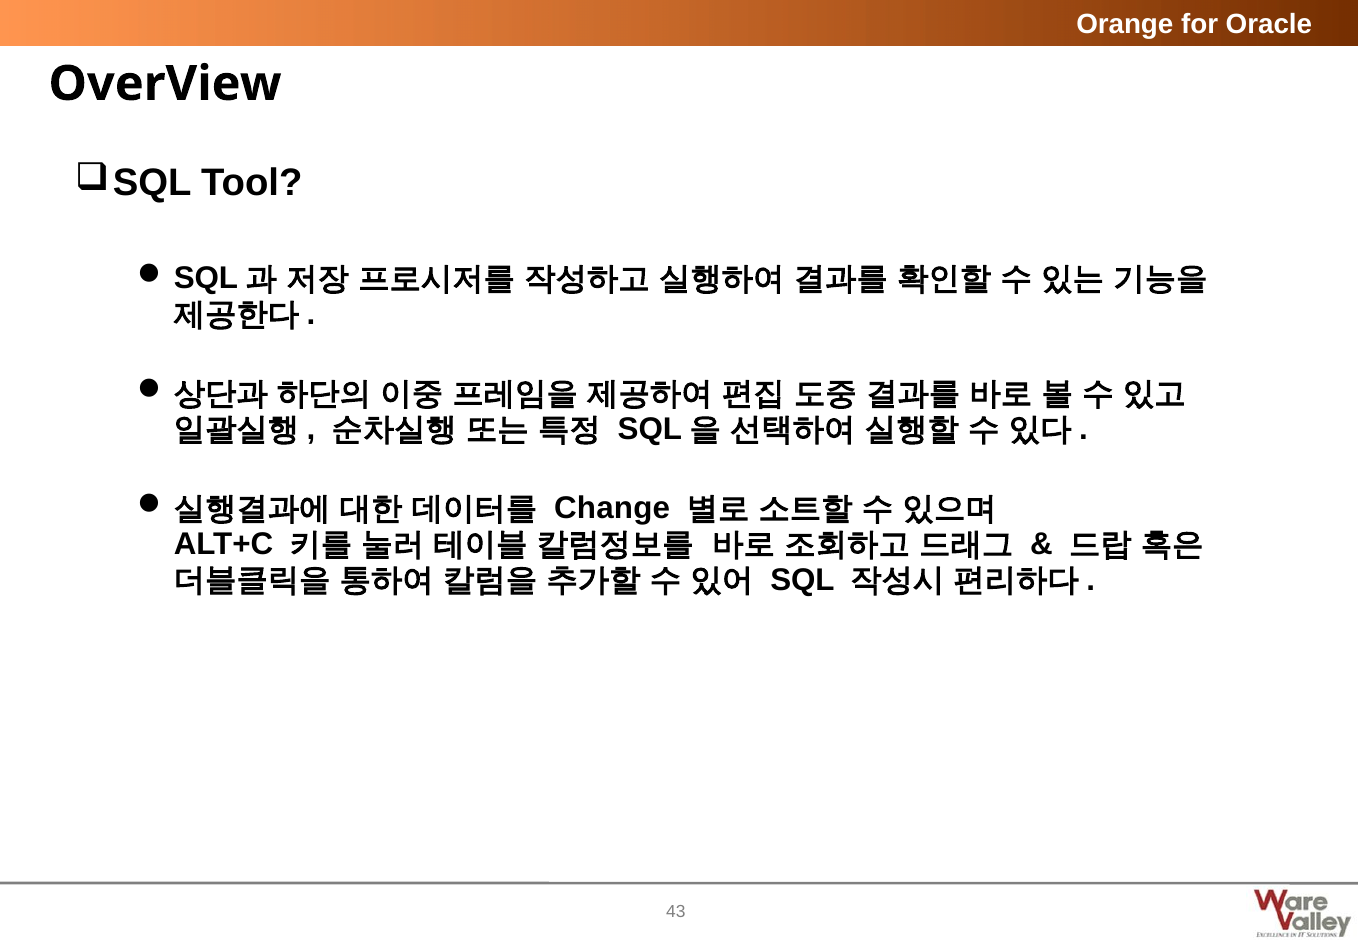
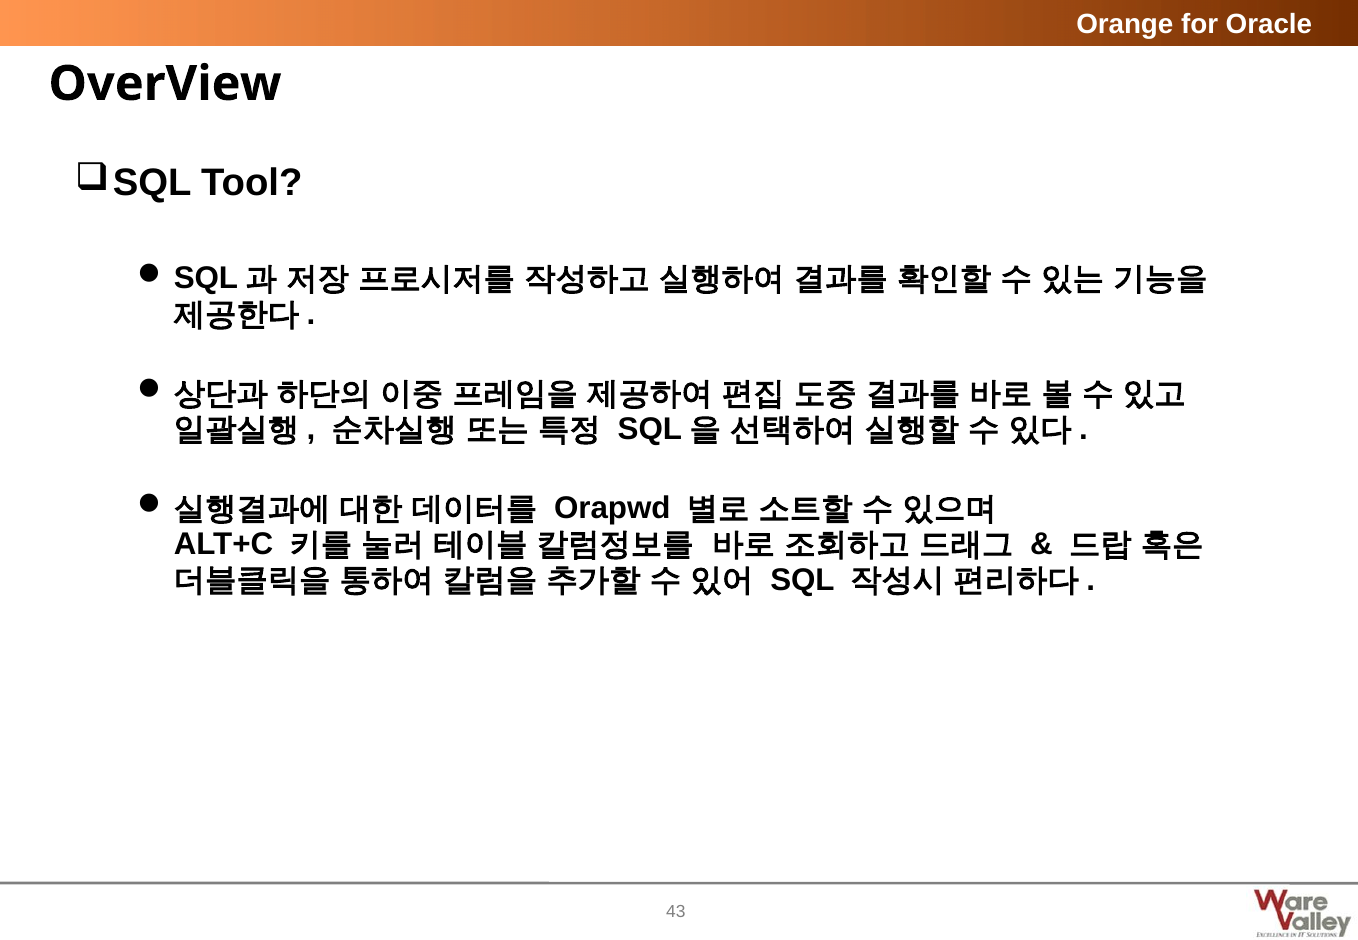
Change: Change -> Orapwd
